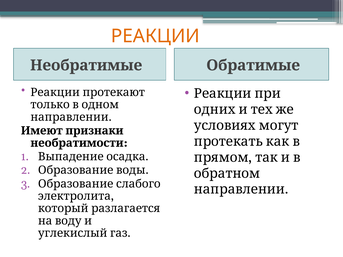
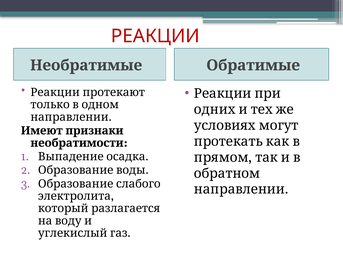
РЕАКЦИИ colour: orange -> red
